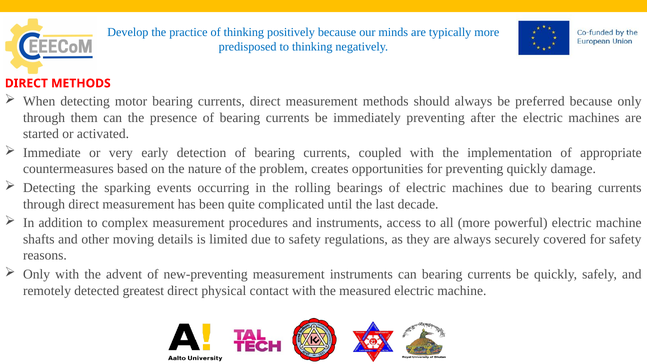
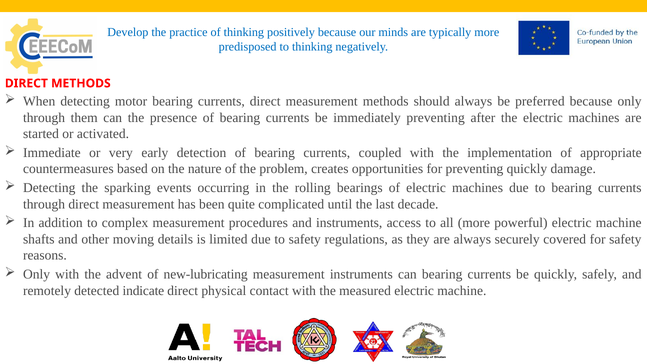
new-preventing: new-preventing -> new-lubricating
greatest: greatest -> indicate
